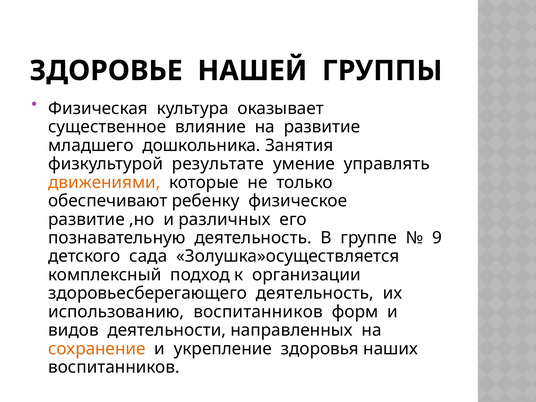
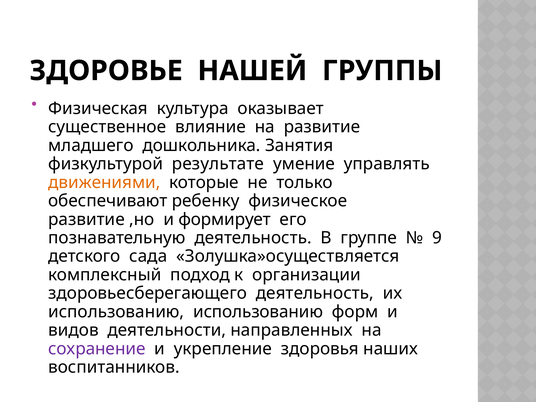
различных: различных -> формирует
использованию воспитанников: воспитанников -> использованию
сохранение colour: orange -> purple
